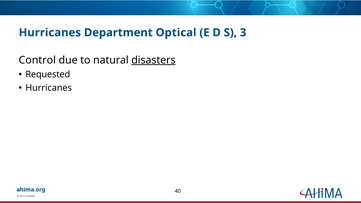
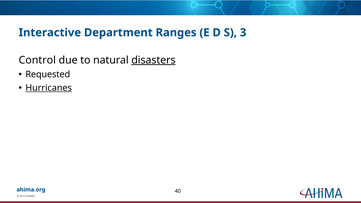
Hurricanes at (50, 33): Hurricanes -> Interactive
Optical: Optical -> Ranges
Hurricanes at (49, 88) underline: none -> present
